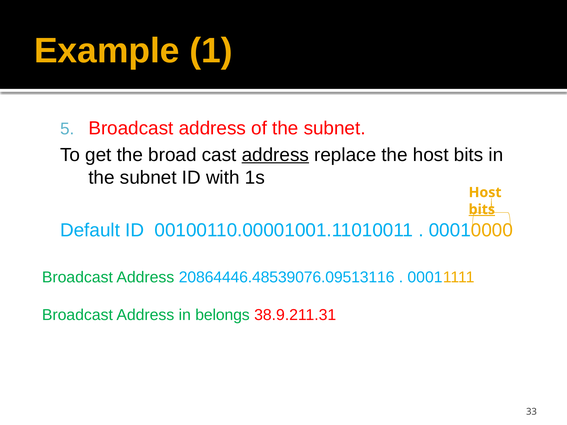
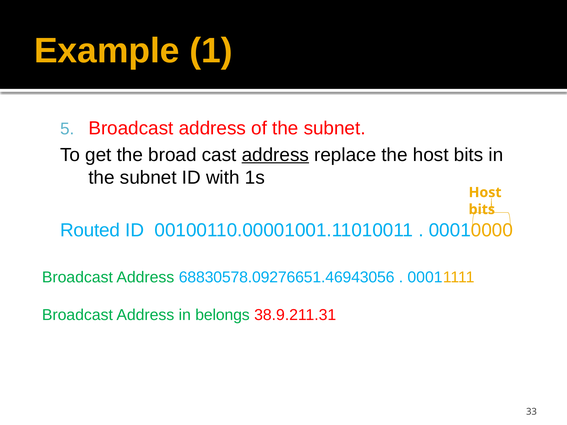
bits at (482, 210) underline: present -> none
Default: Default -> Routed
20864446.48539076.09513116: 20864446.48539076.09513116 -> 68830578.09276651.46943056
